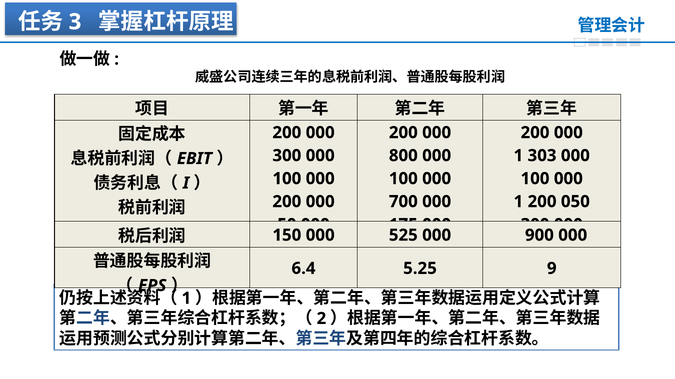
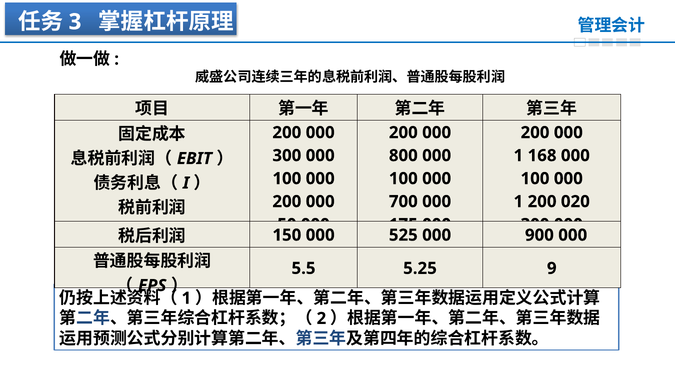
303: 303 -> 168
050: 050 -> 020
6.4: 6.4 -> 5.5
